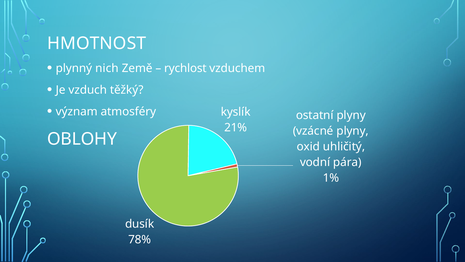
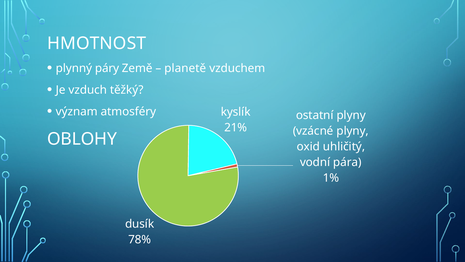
nich: nich -> páry
rychlost: rychlost -> planetě
